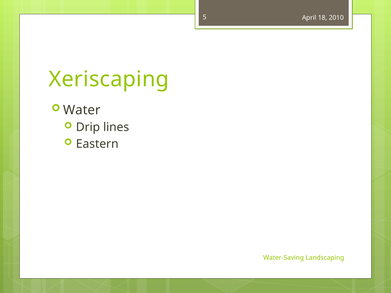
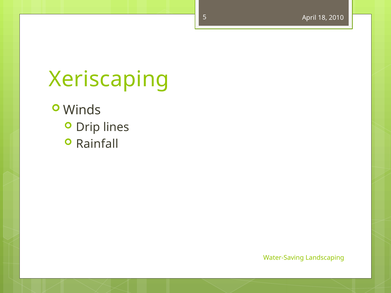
Water: Water -> Winds
Eastern: Eastern -> Rainfall
